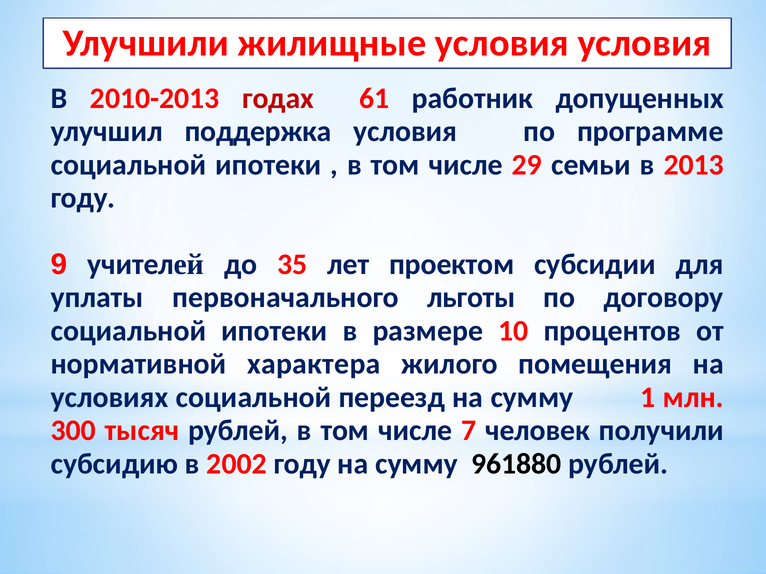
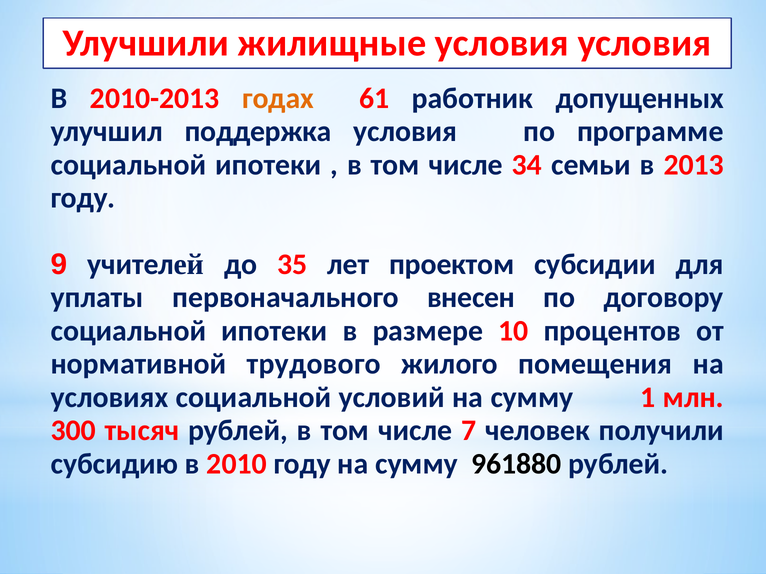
годах colour: red -> orange
29: 29 -> 34
льготы: льготы -> внесен
характера: характера -> трудового
переезд: переезд -> условий
2002: 2002 -> 2010
